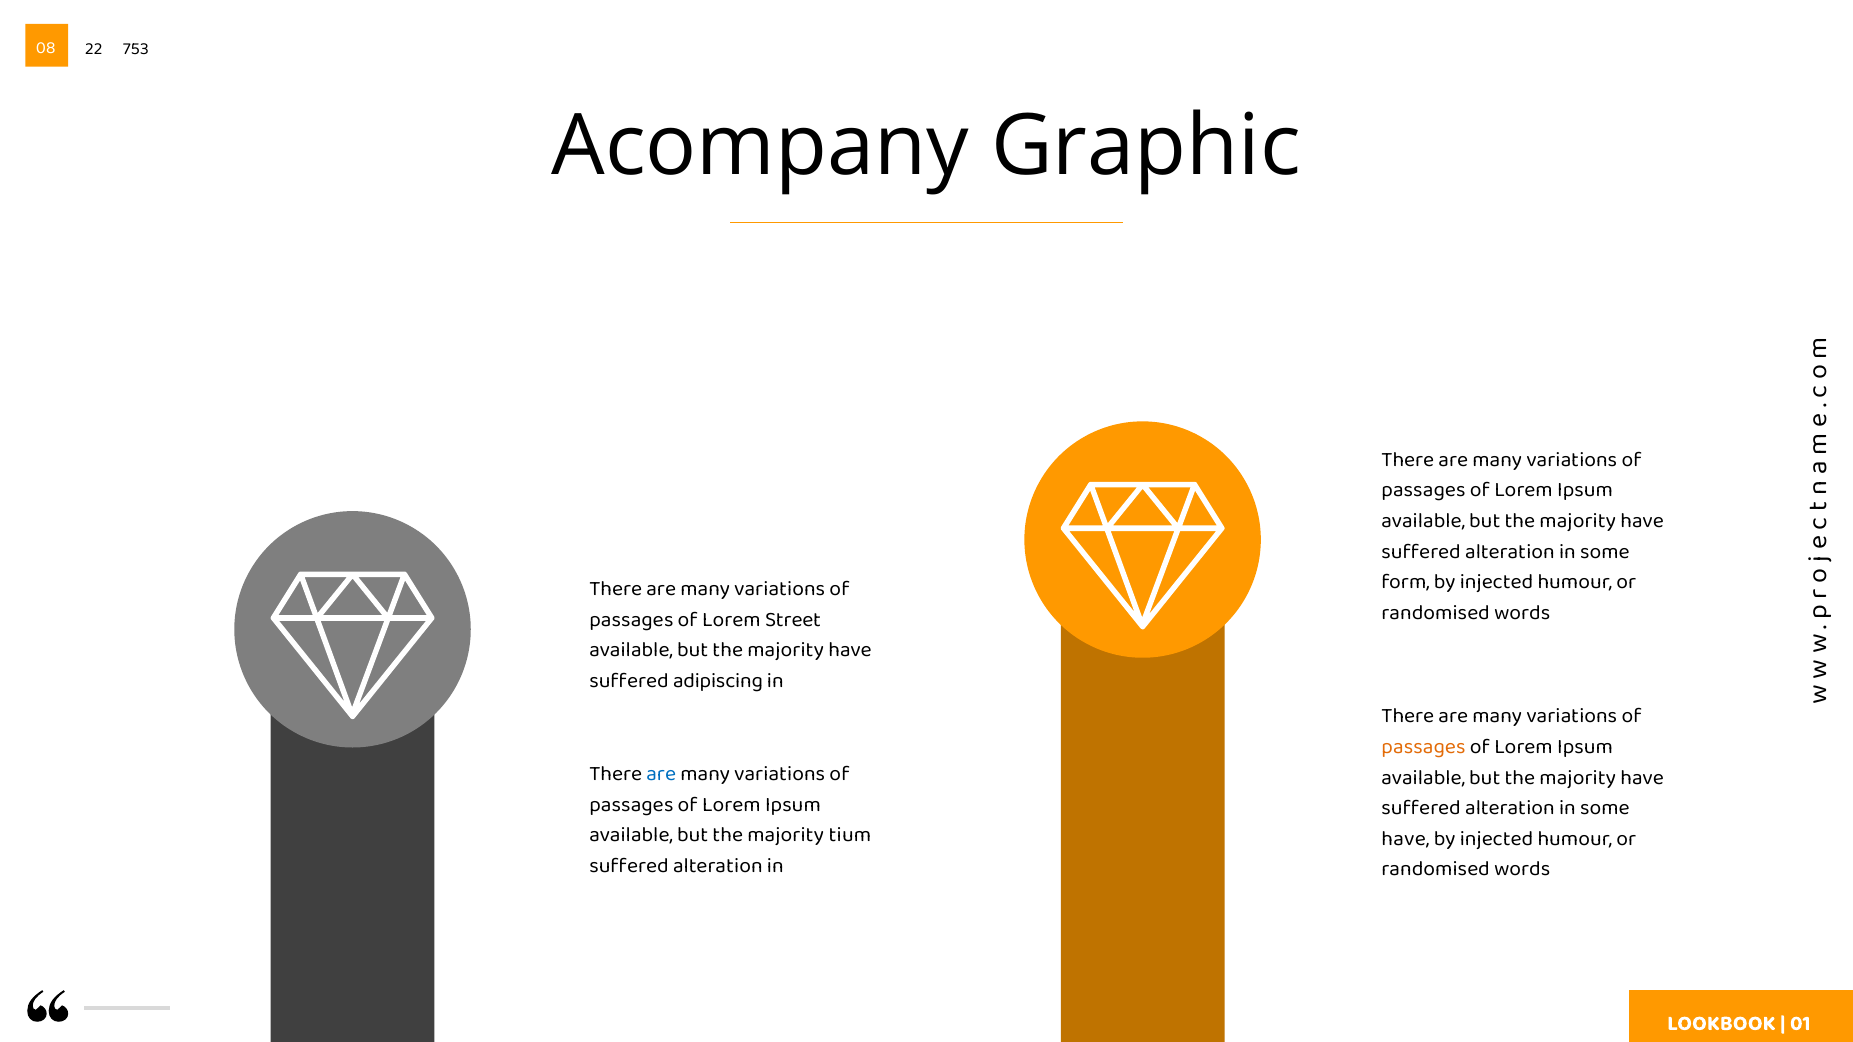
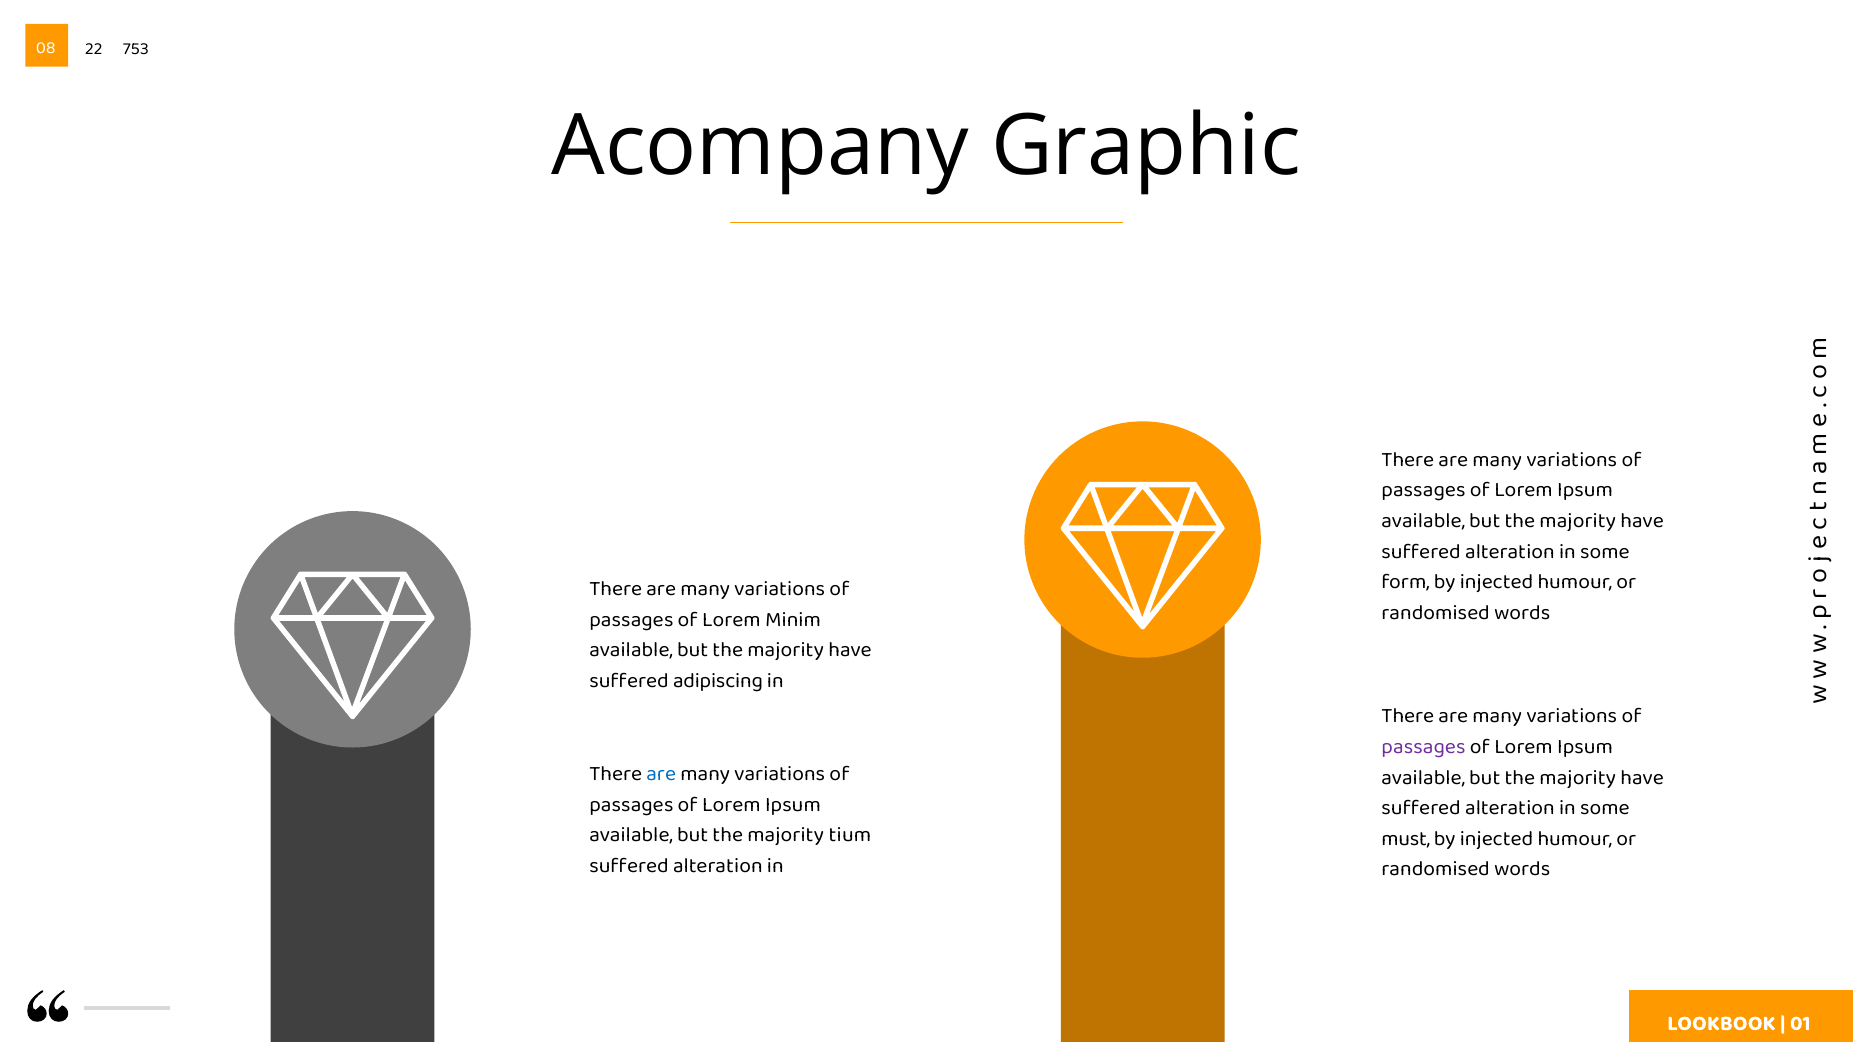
Street: Street -> Minim
passages at (1424, 747) colour: orange -> purple
have at (1405, 839): have -> must
